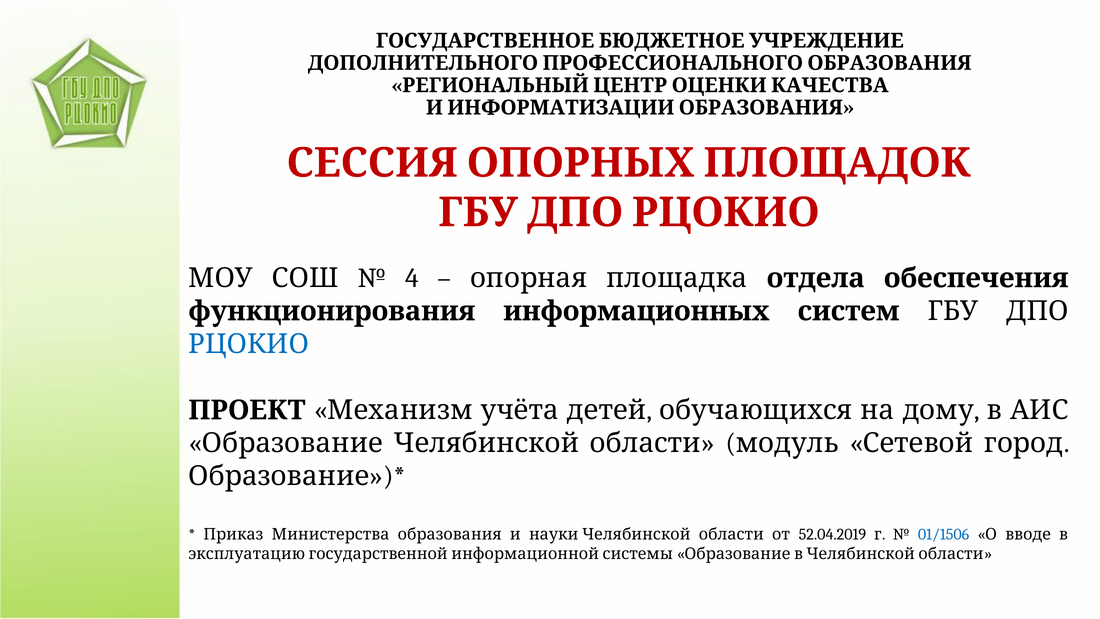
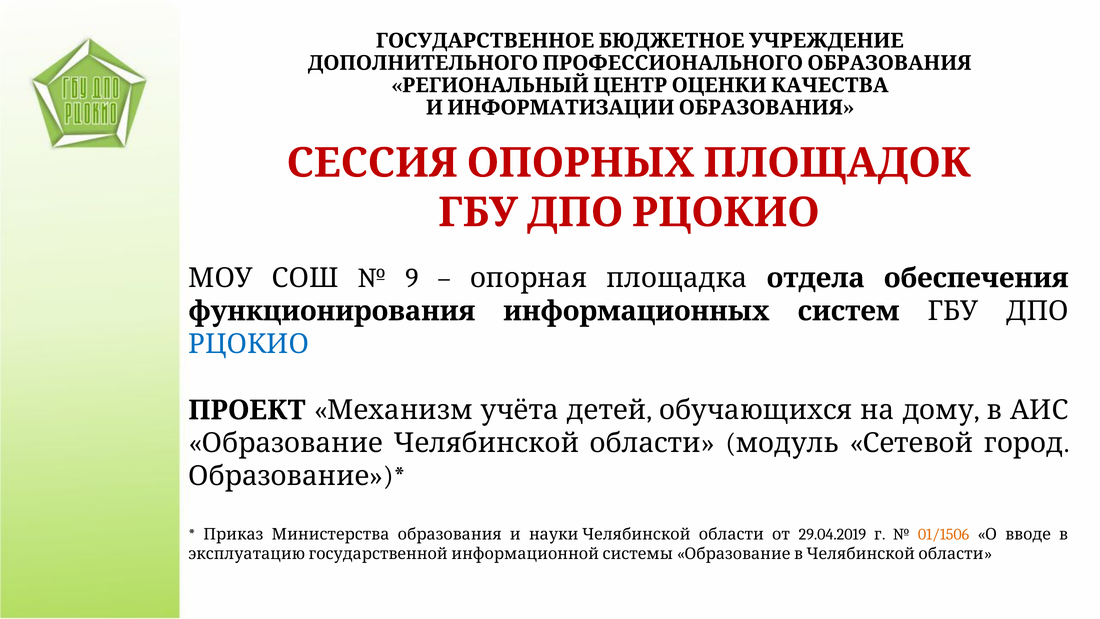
4: 4 -> 9
52.04.2019: 52.04.2019 -> 29.04.2019
01/1506 colour: blue -> orange
